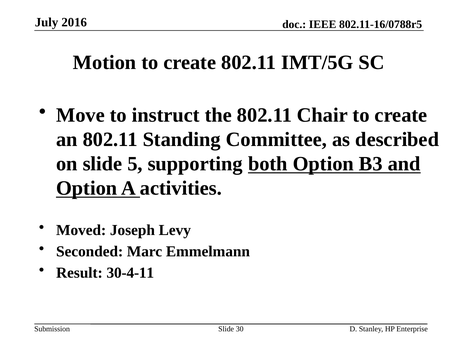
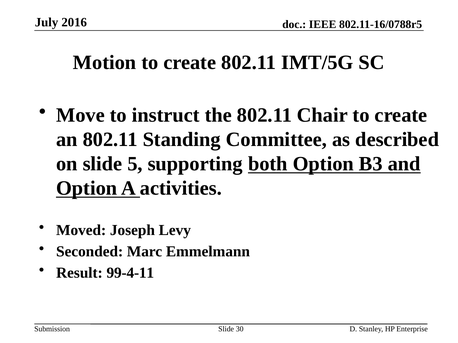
30-4-11: 30-4-11 -> 99-4-11
